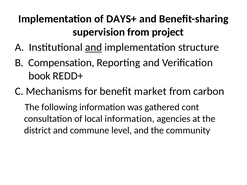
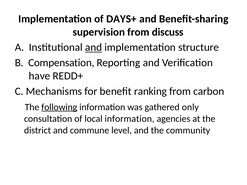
project: project -> discuss
book: book -> have
market: market -> ranking
following underline: none -> present
cont: cont -> only
